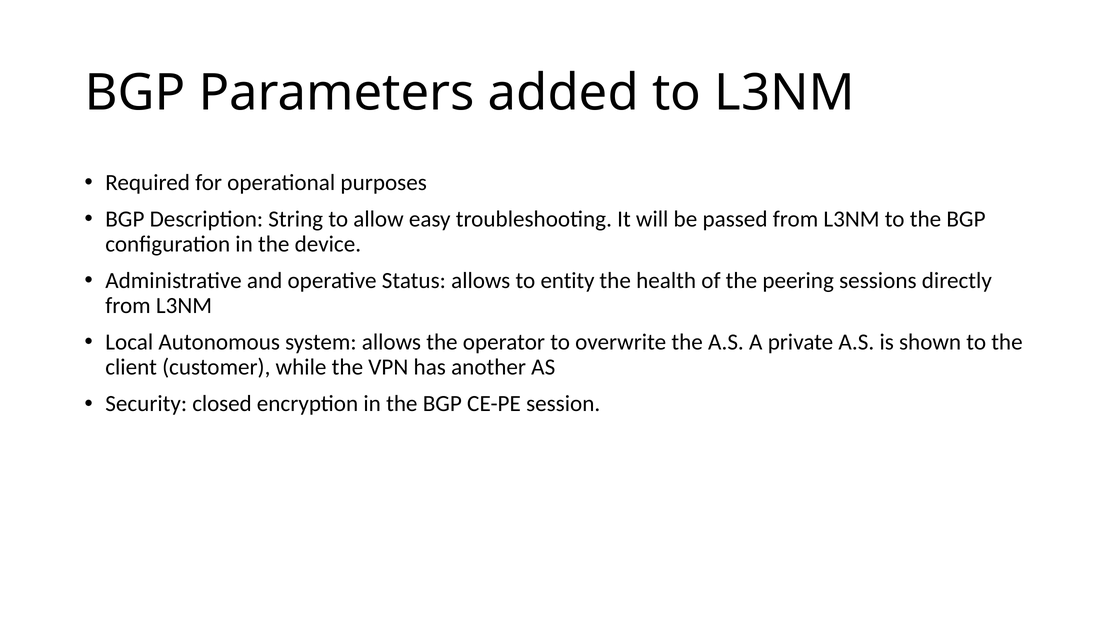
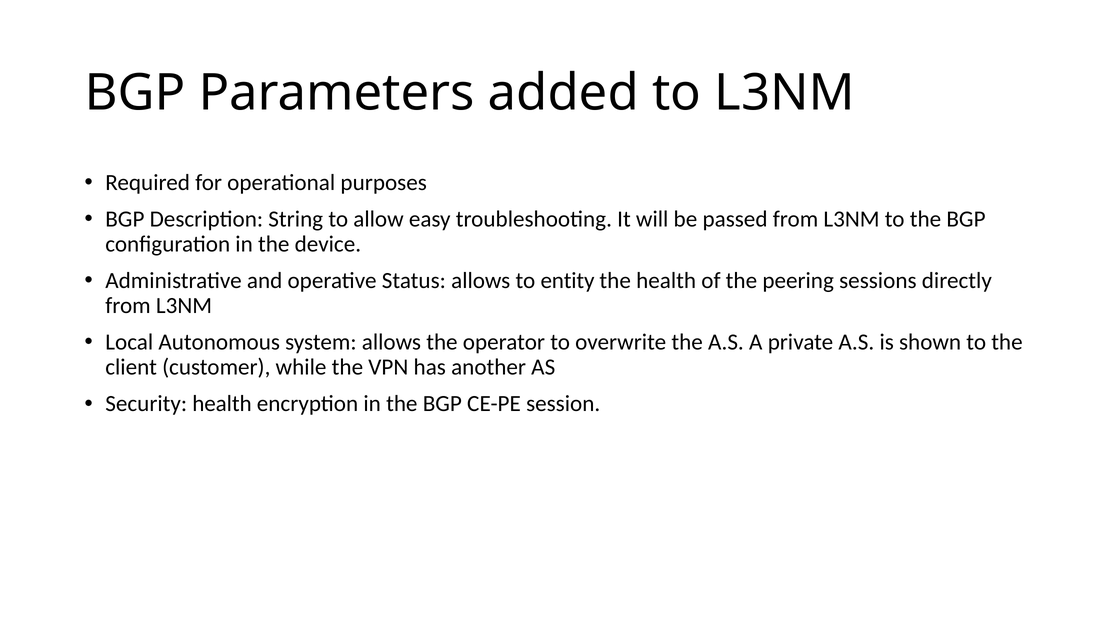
Security closed: closed -> health
